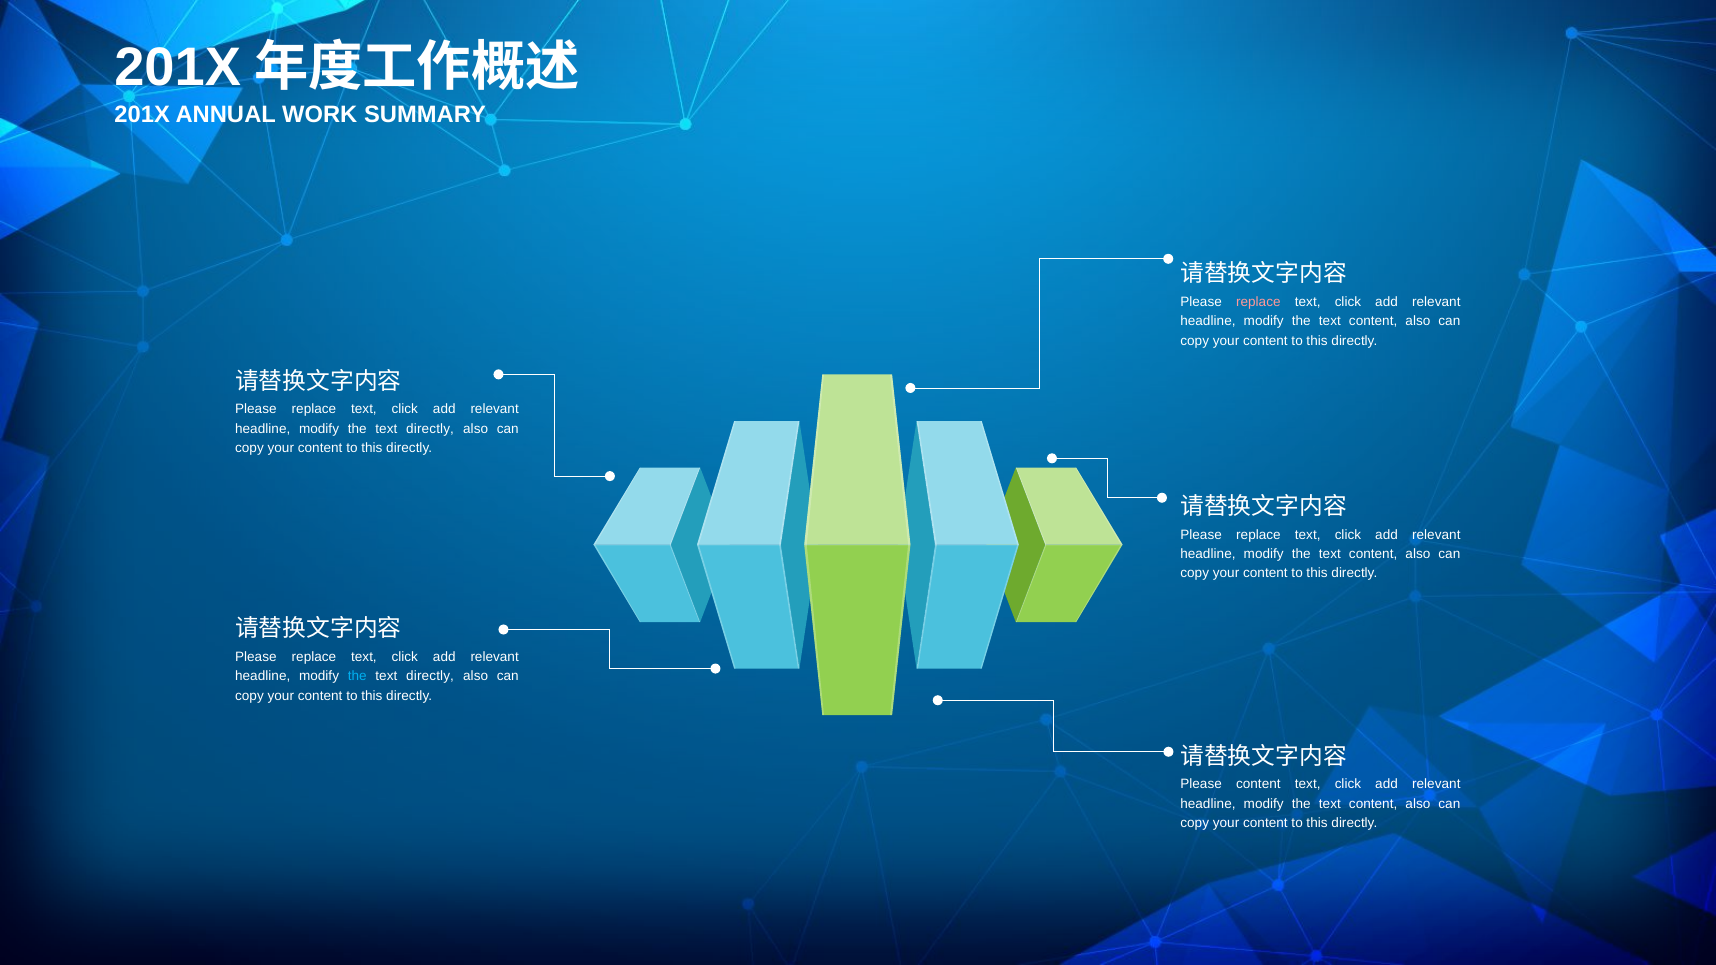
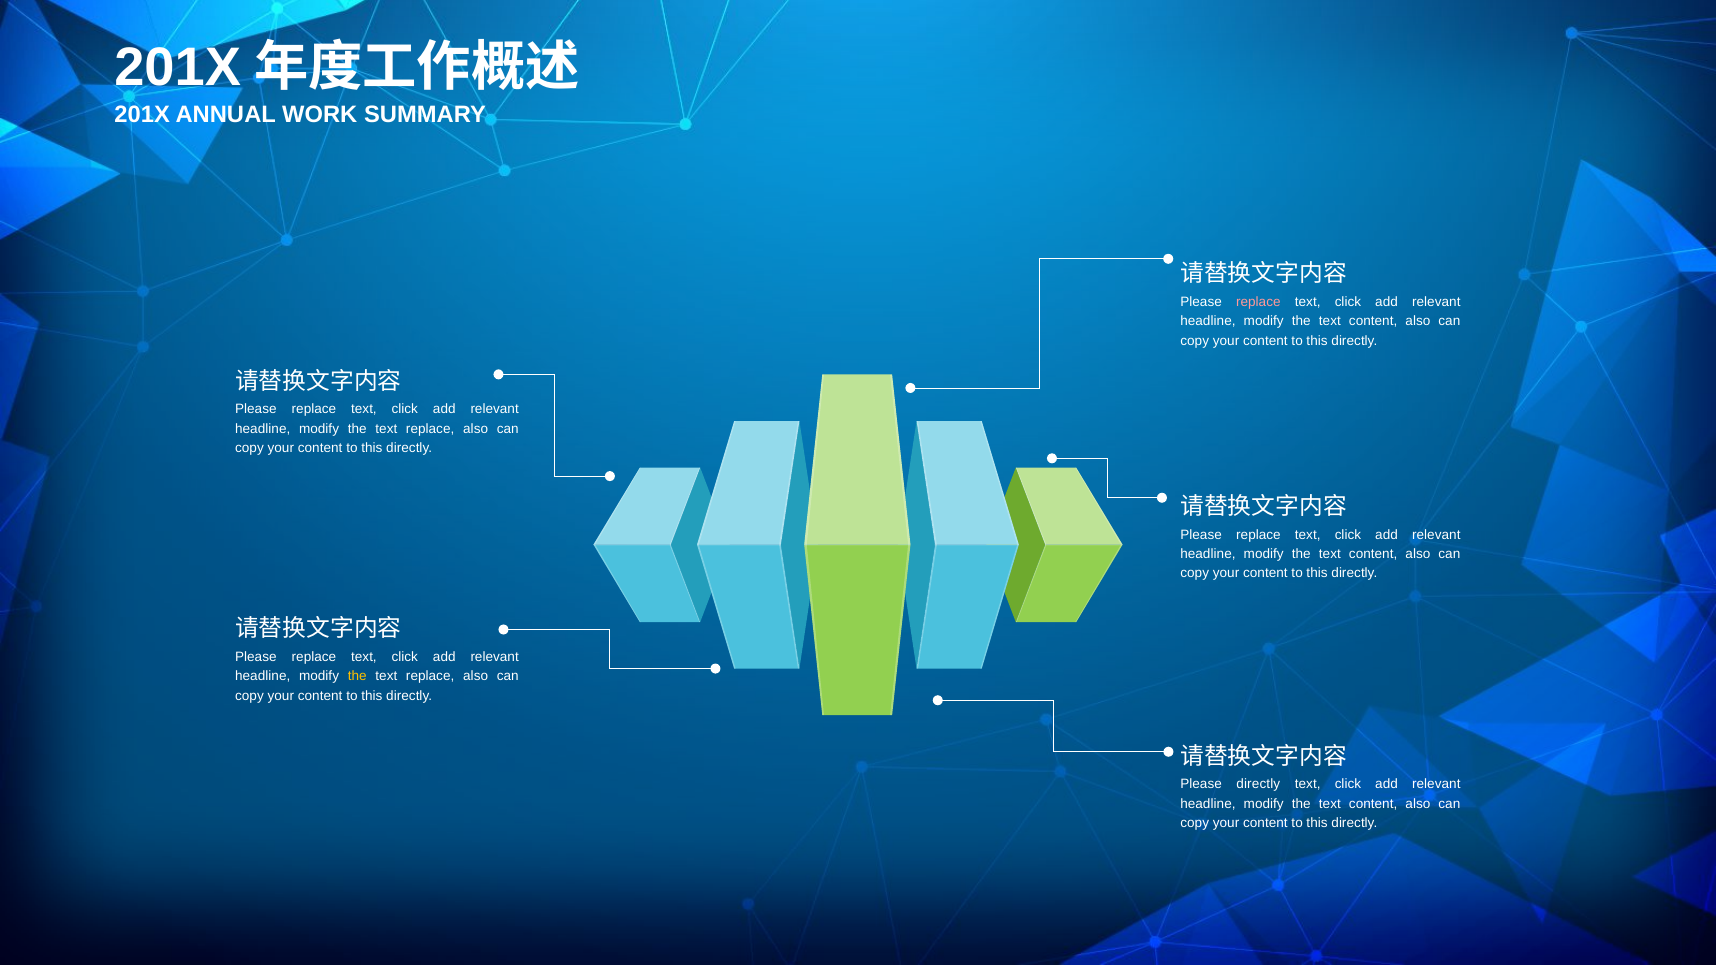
directly at (430, 429): directly -> replace
the at (357, 676) colour: light blue -> yellow
directly at (430, 676): directly -> replace
Please content: content -> directly
